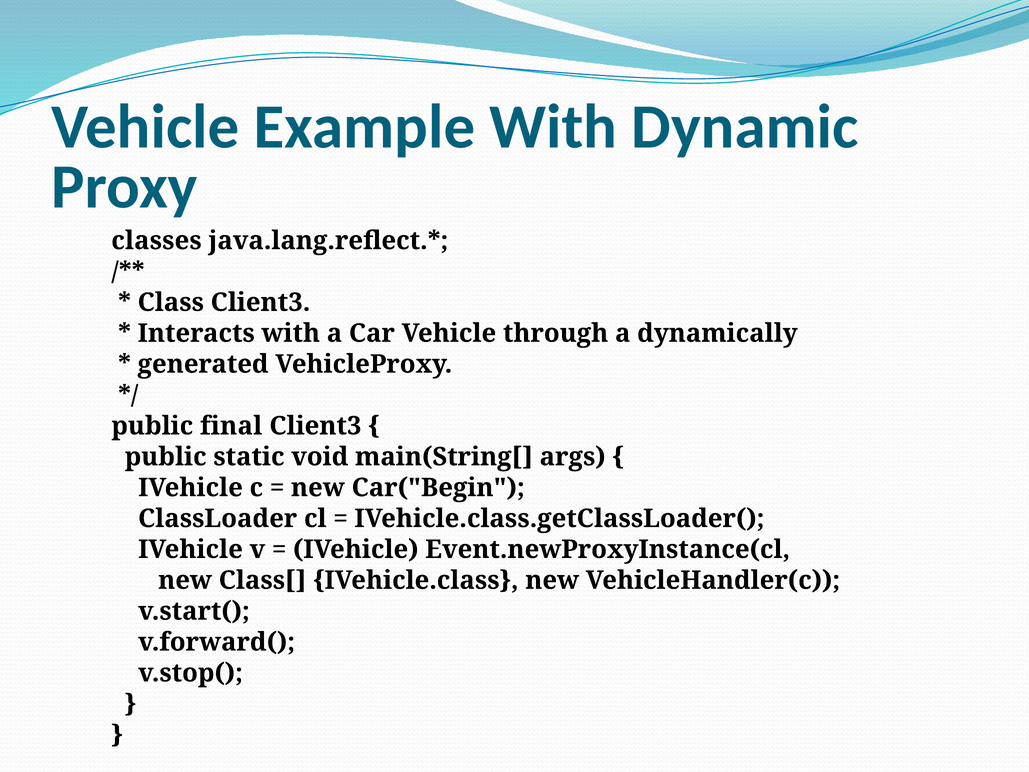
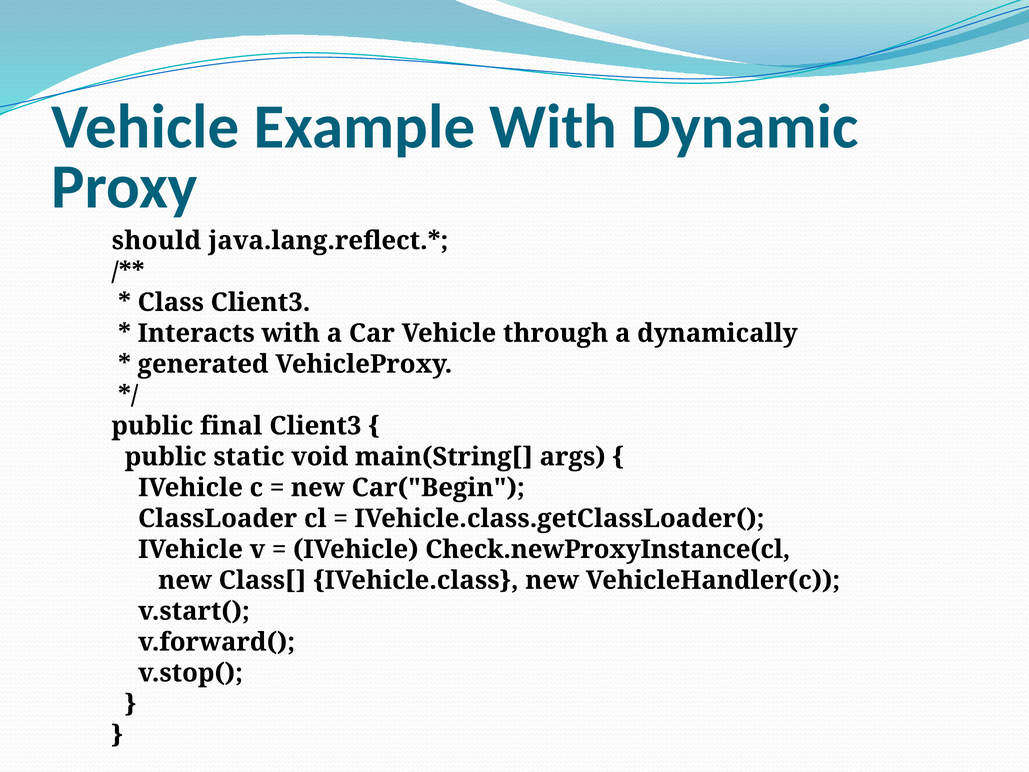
classes: classes -> should
Event.newProxyInstance(cl: Event.newProxyInstance(cl -> Check.newProxyInstance(cl
